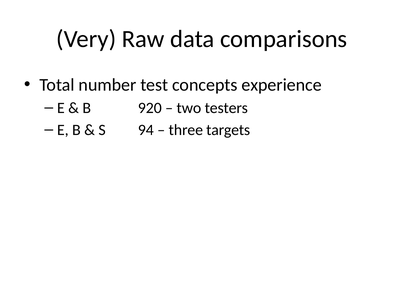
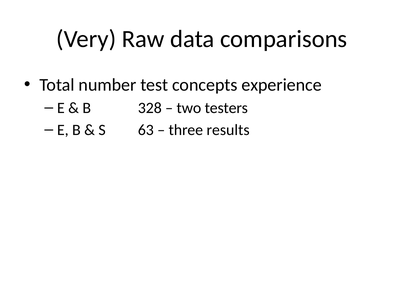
920: 920 -> 328
94: 94 -> 63
targets: targets -> results
